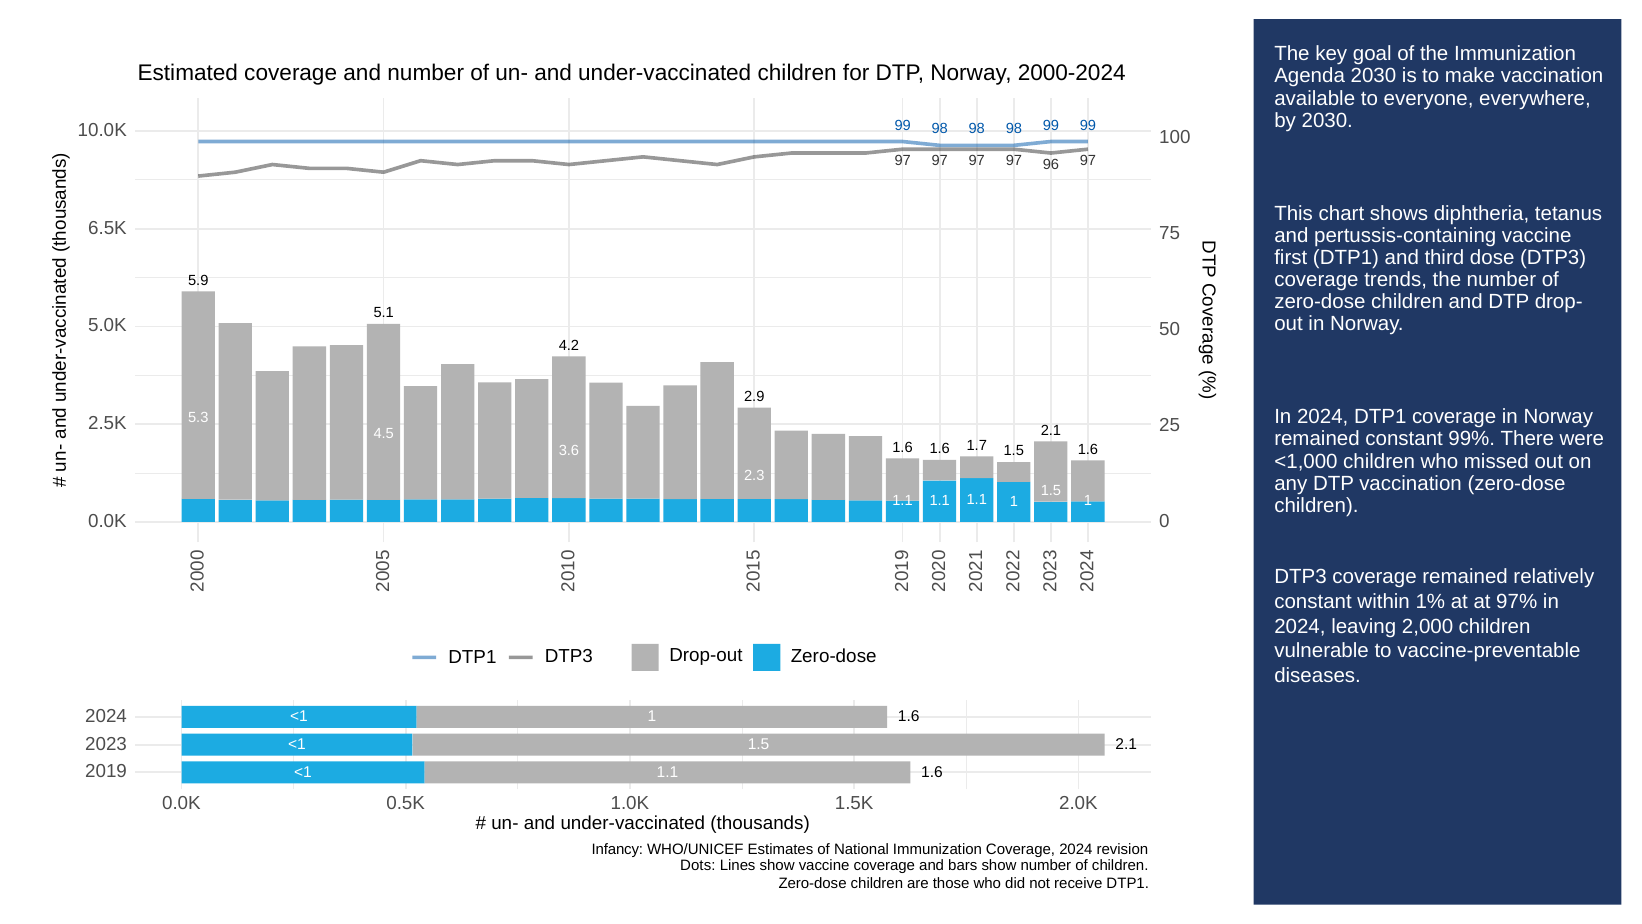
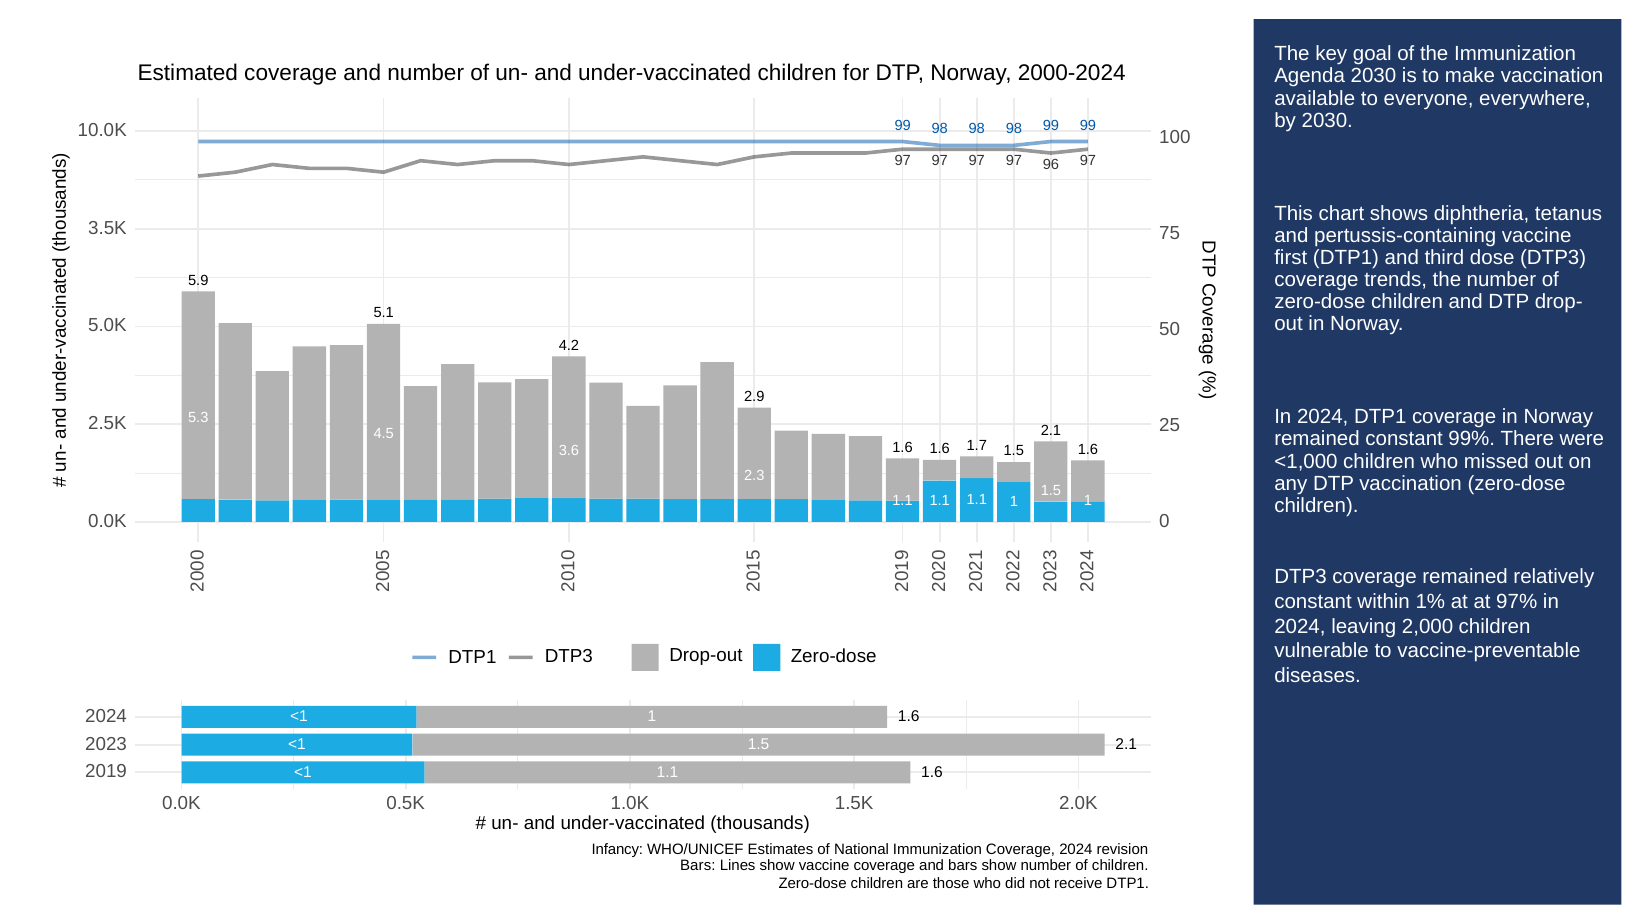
6.5K: 6.5K -> 3.5K
Dots at (698, 866): Dots -> Bars
